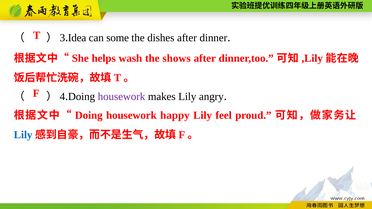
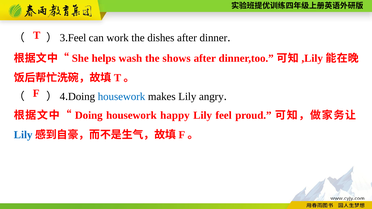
Idea at (77, 38): Idea -> Feel
some: some -> work
housework at (122, 97) colour: purple -> blue
